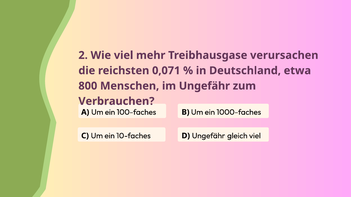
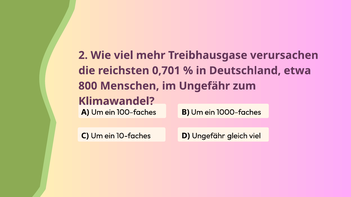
0,071: 0,071 -> 0,701
Verbrauchen: Verbrauchen -> Klimawandel
